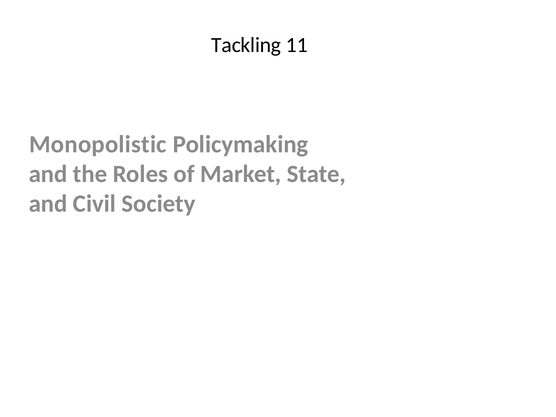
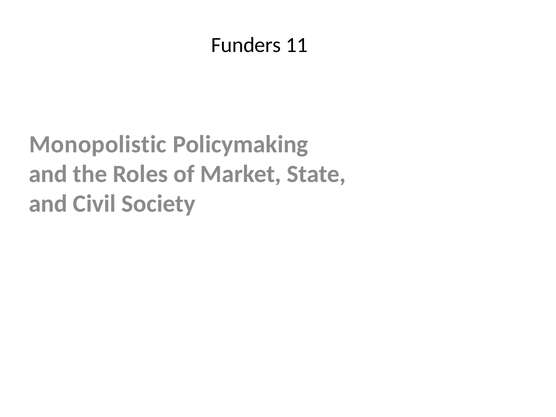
Tackling: Tackling -> Funders
